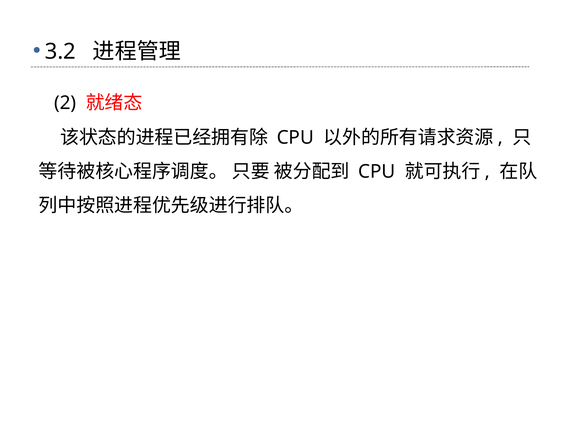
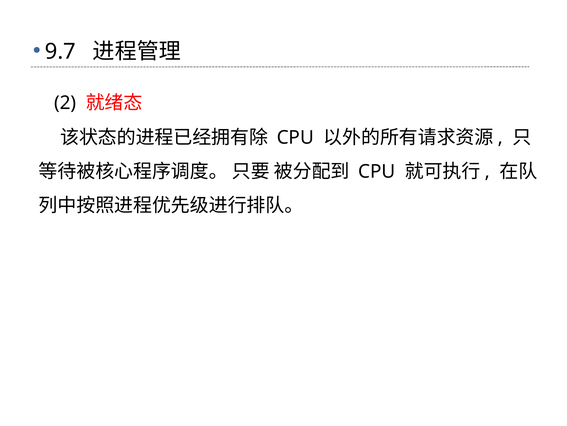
3.2: 3.2 -> 9.7
